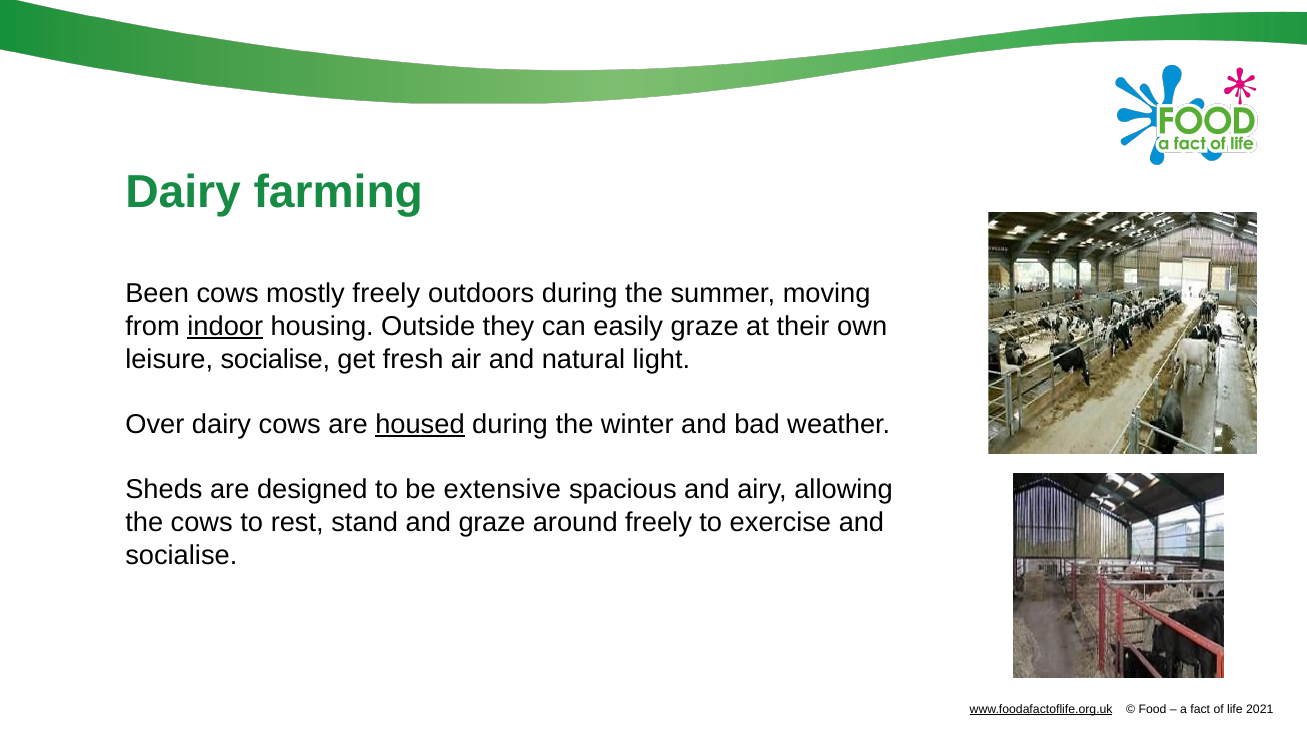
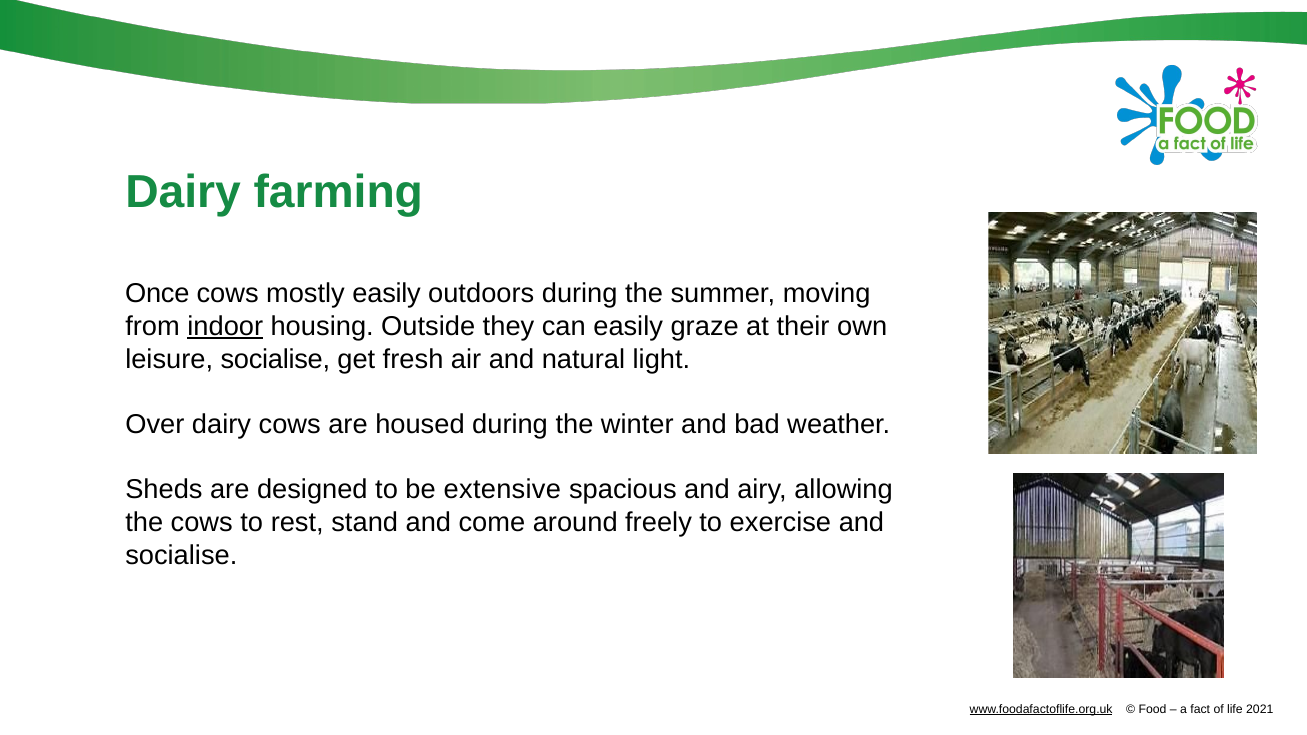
Been: Been -> Once
mostly freely: freely -> easily
housed underline: present -> none
and graze: graze -> come
